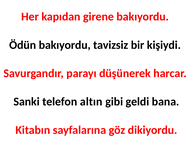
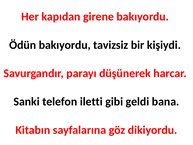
altın: altın -> iletti
